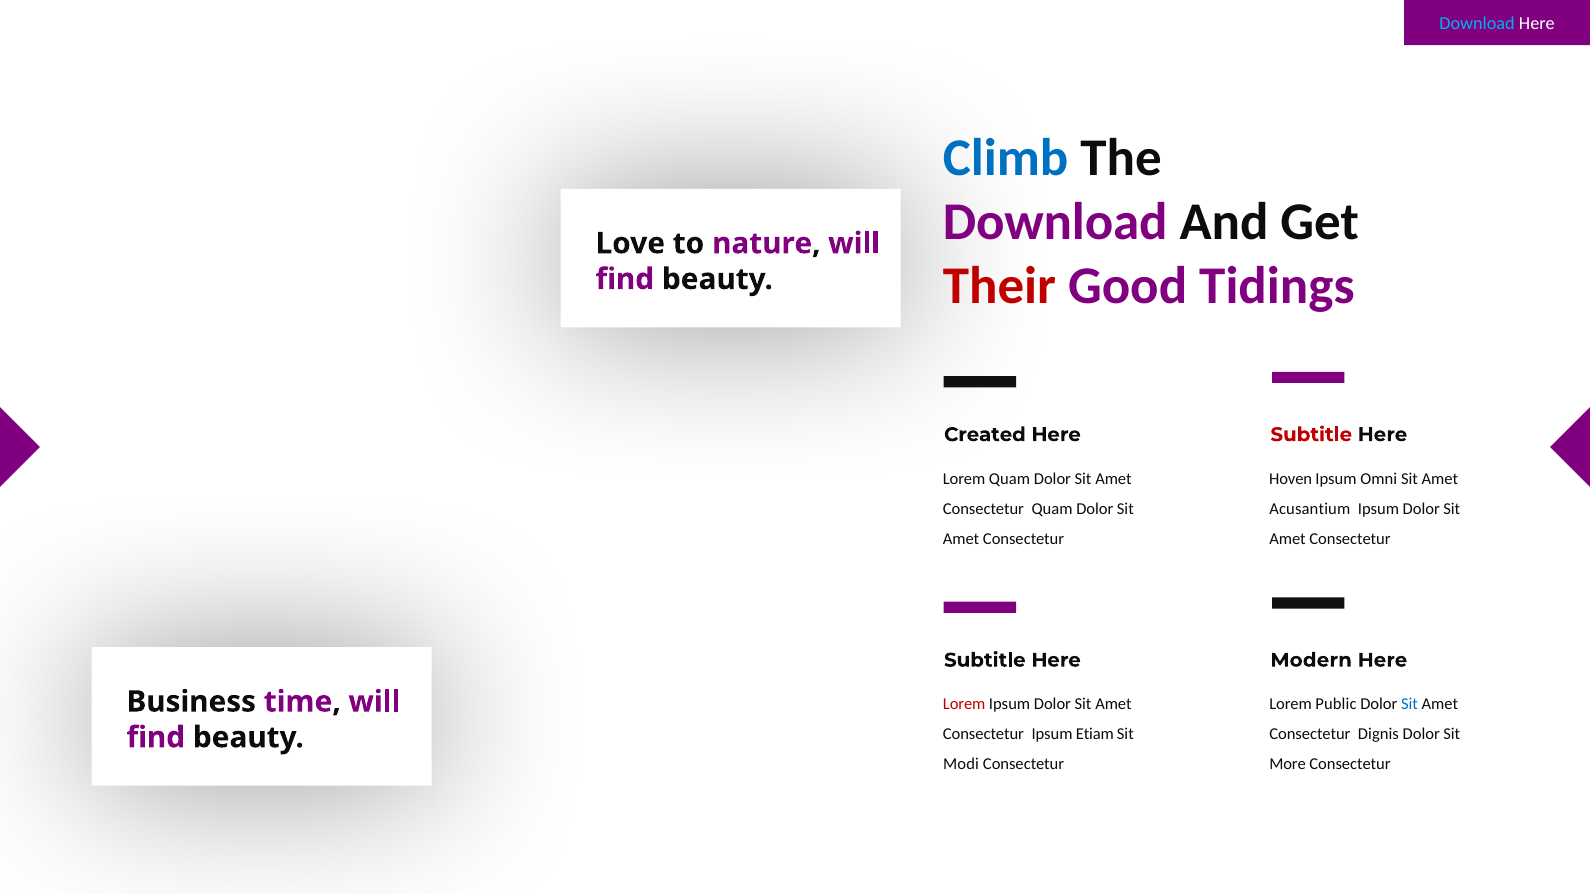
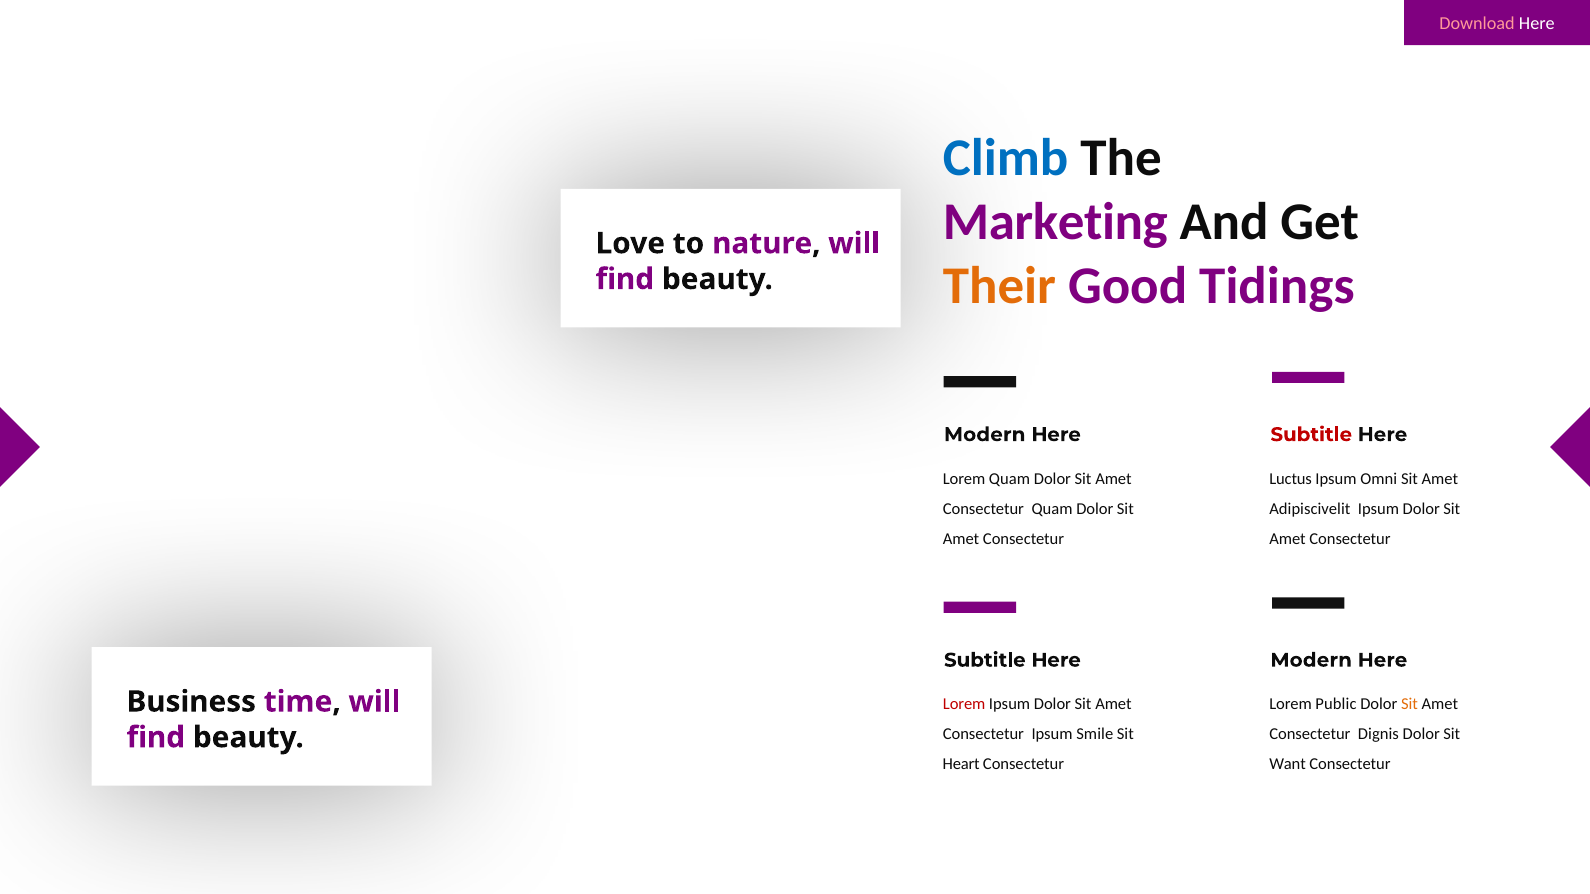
Download at (1477, 24) colour: light blue -> pink
Download at (1055, 222): Download -> Marketing
Their colour: red -> orange
Created at (985, 435): Created -> Modern
Hoven: Hoven -> Luctus
Acusantium: Acusantium -> Adipiscivelit
Sit at (1410, 705) colour: blue -> orange
Etiam: Etiam -> Smile
Modi: Modi -> Heart
More: More -> Want
